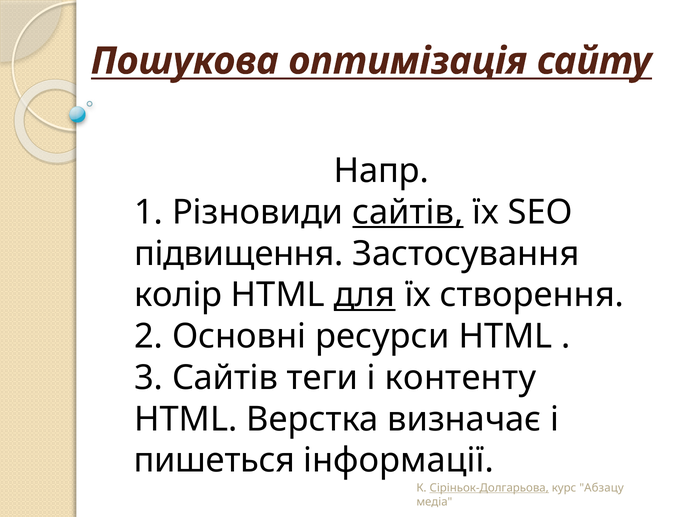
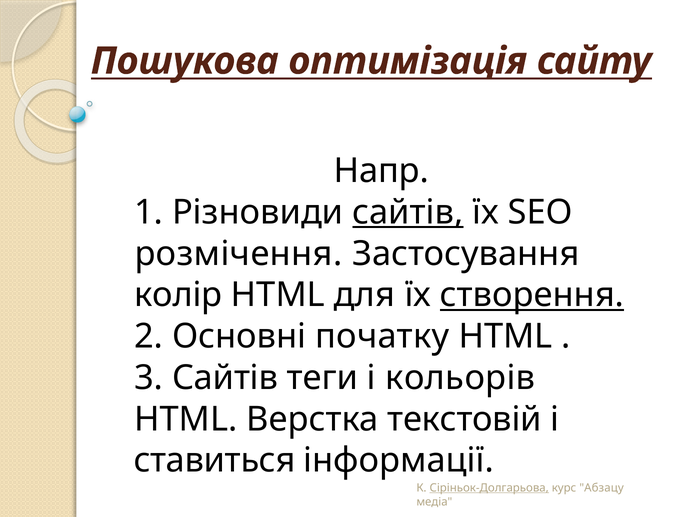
підвищення: підвищення -> розмічення
для underline: present -> none
створення underline: none -> present
ресурси: ресурси -> початку
контенту: контенту -> кольорів
визначає: визначає -> текстовій
пишеться: пишеться -> ставиться
